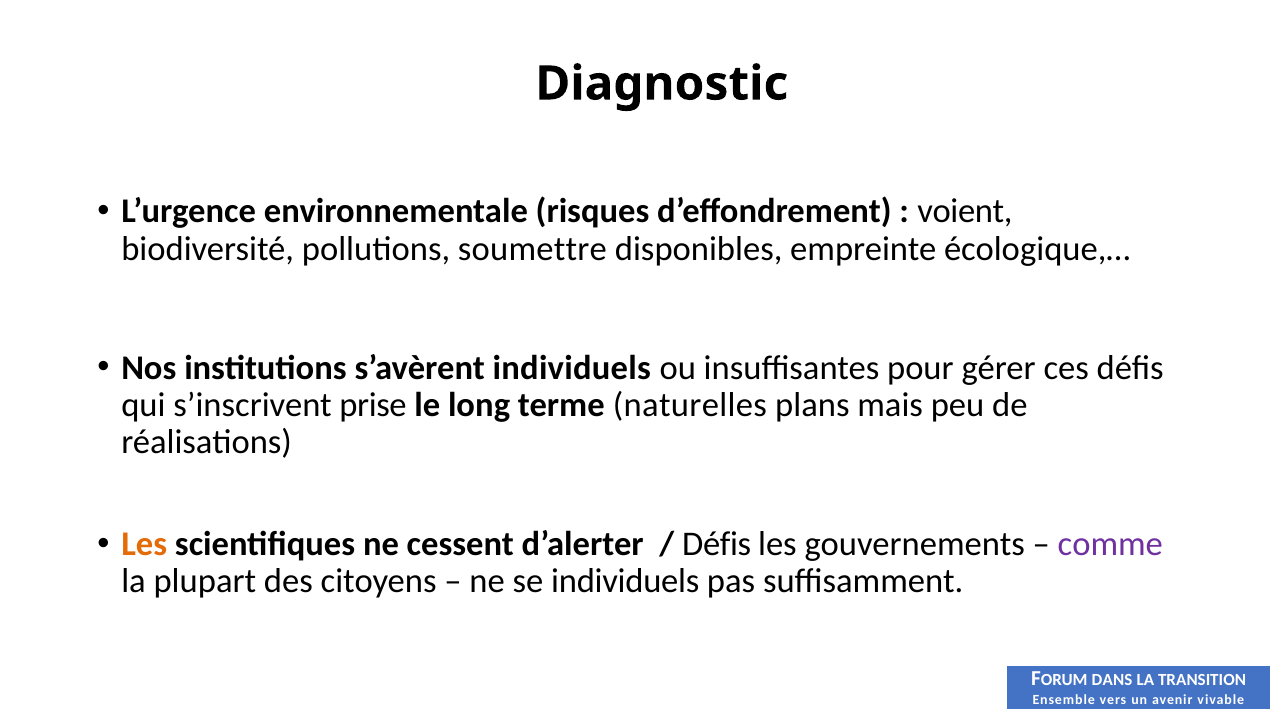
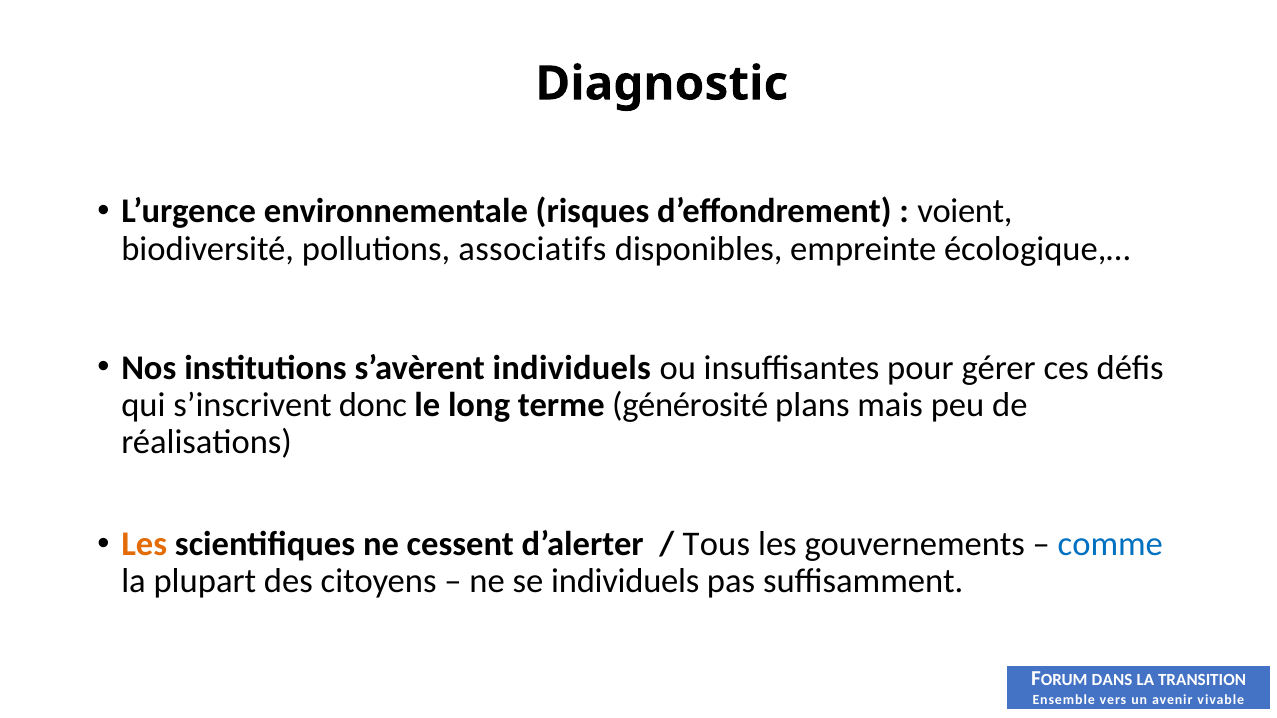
soumettre: soumettre -> associatifs
prise: prise -> donc
naturelles: naturelles -> générosité
Défis at (717, 544): Défis -> Tous
comme colour: purple -> blue
